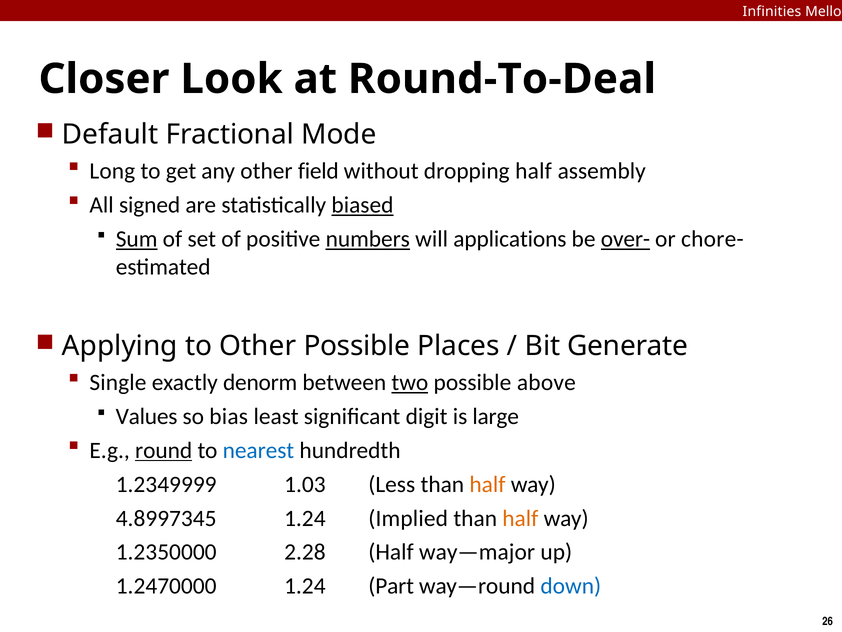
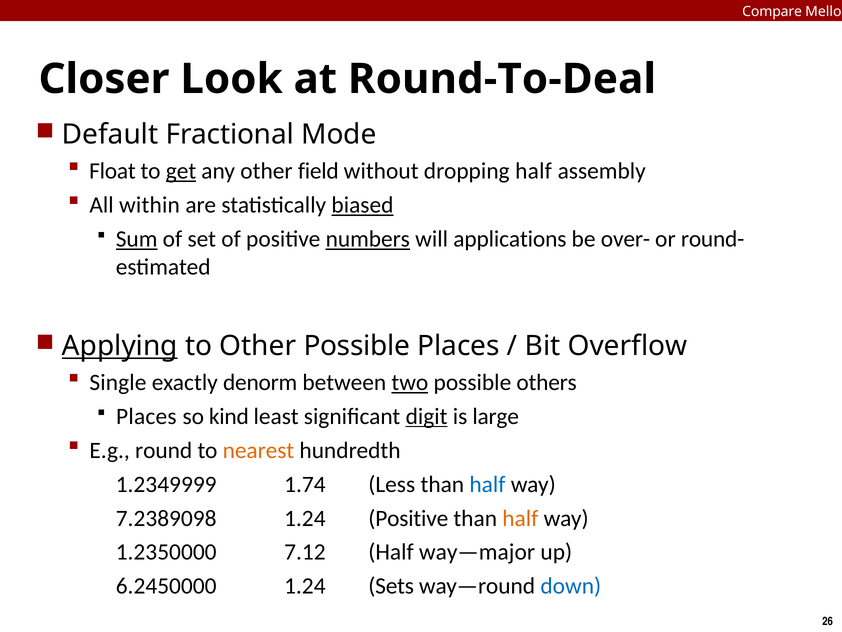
Infinities: Infinities -> Compare
Long: Long -> Float
get underline: none -> present
signed: signed -> within
over- underline: present -> none
chore-: chore- -> round-
Applying underline: none -> present
Generate: Generate -> Overflow
above: above -> others
Values at (147, 416): Values -> Places
bias: bias -> kind
digit underline: none -> present
round underline: present -> none
nearest colour: blue -> orange
1.03: 1.03 -> 1.74
half at (487, 484) colour: orange -> blue
4.8997345: 4.8997345 -> 7.2389098
1.24 Implied: Implied -> Positive
2.28: 2.28 -> 7.12
1.2470000: 1.2470000 -> 6.2450000
Part: Part -> Sets
